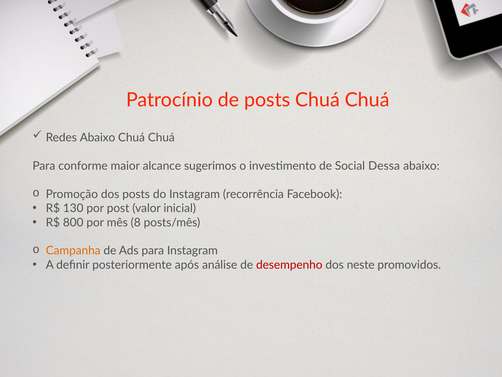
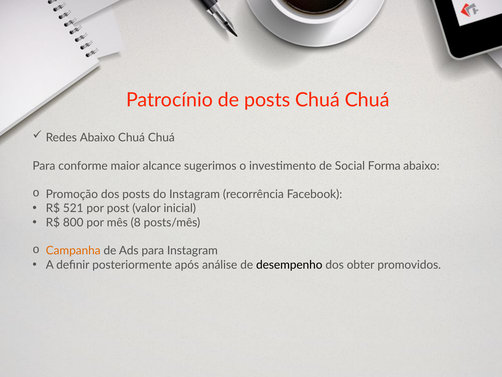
Dessa: Dessa -> Forma
130: 130 -> 521
desempenho colour: red -> black
neste: neste -> obter
